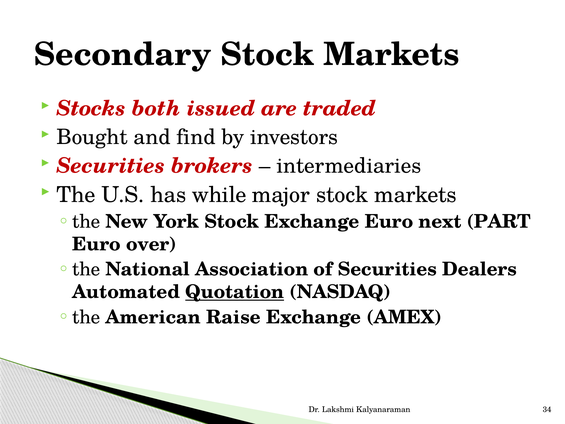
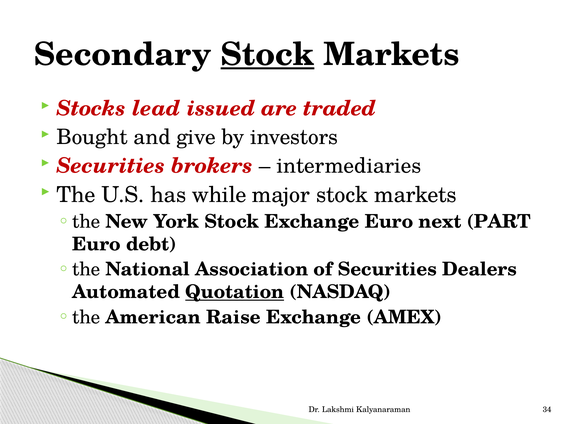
Stock at (268, 55) underline: none -> present
both: both -> lead
find: find -> give
over: over -> debt
